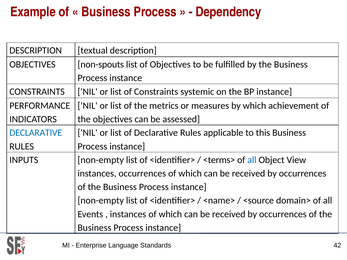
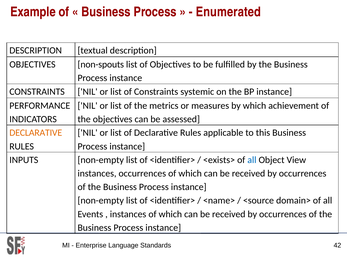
Dependency: Dependency -> Enumerated
DECLARATIVE at (36, 133) colour: blue -> orange
<terms>: <terms> -> <exists>
